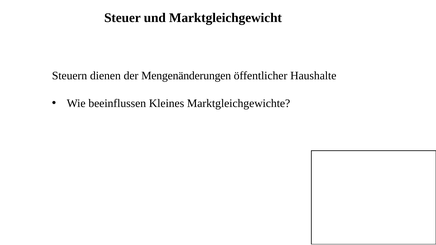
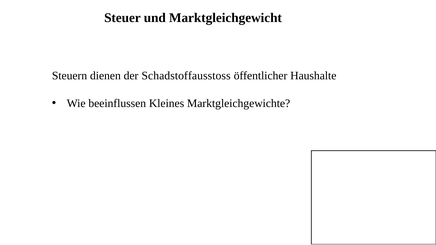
Mengenänderungen: Mengenänderungen -> Schadstoffausstoss
